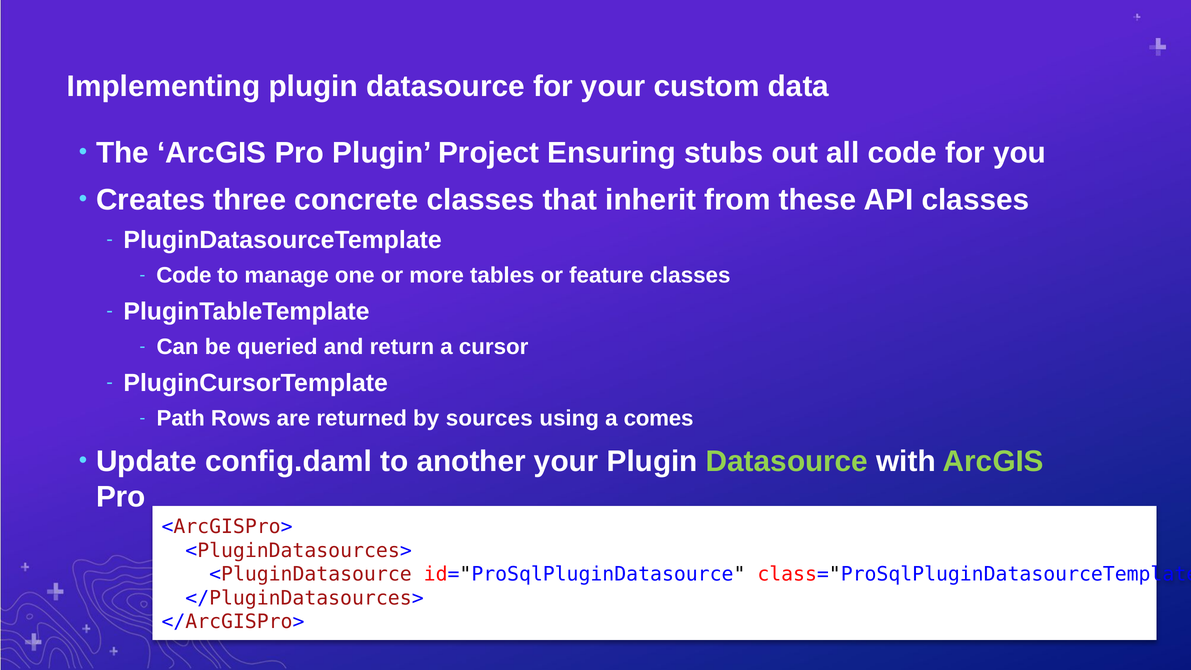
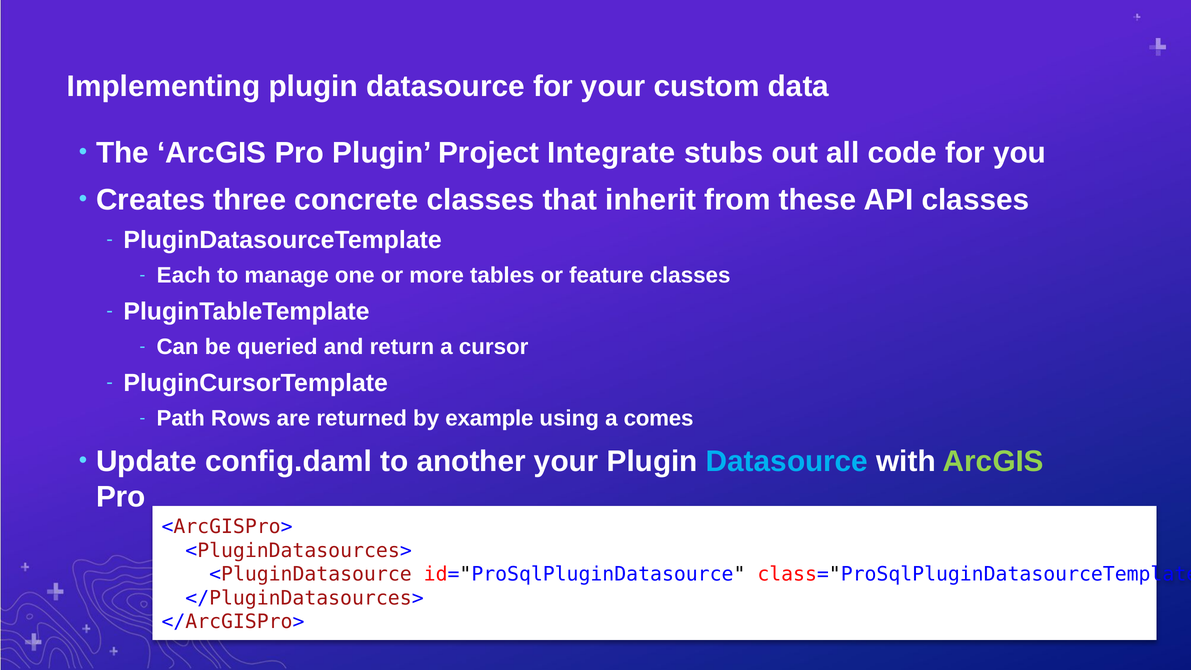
Ensuring: Ensuring -> Integrate
Code at (184, 275): Code -> Each
sources: sources -> example
Datasource at (787, 461) colour: light green -> light blue
